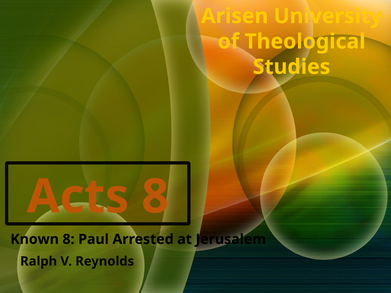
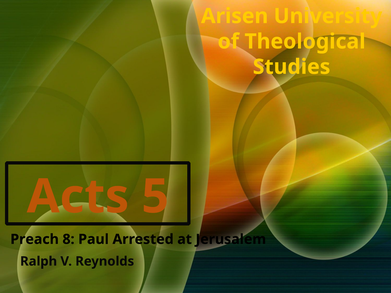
Acts 8: 8 -> 5
Known: Known -> Preach
